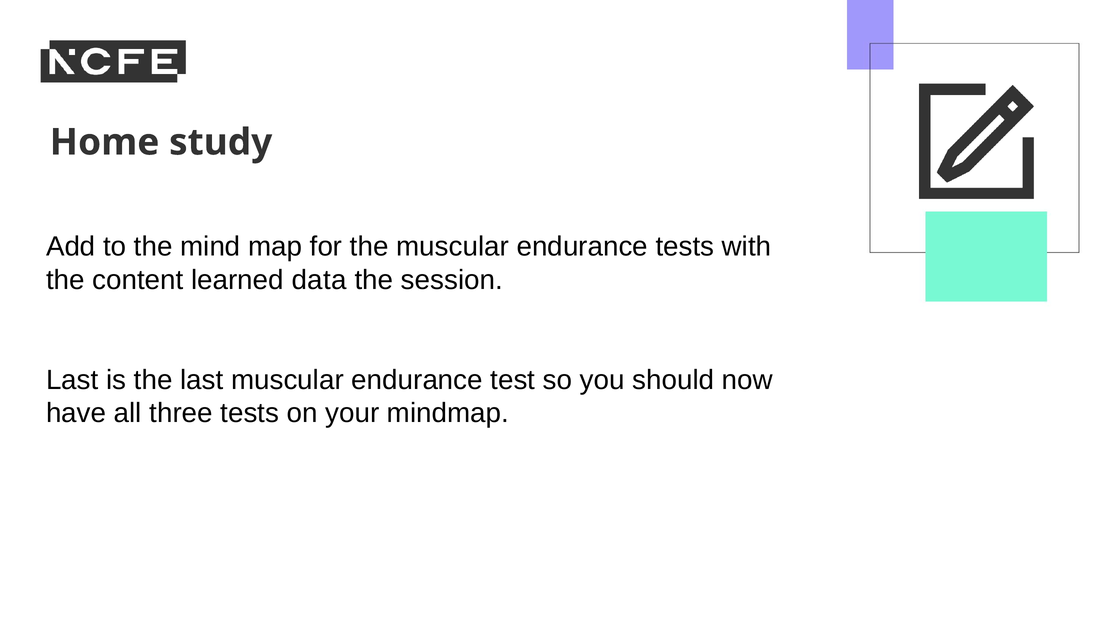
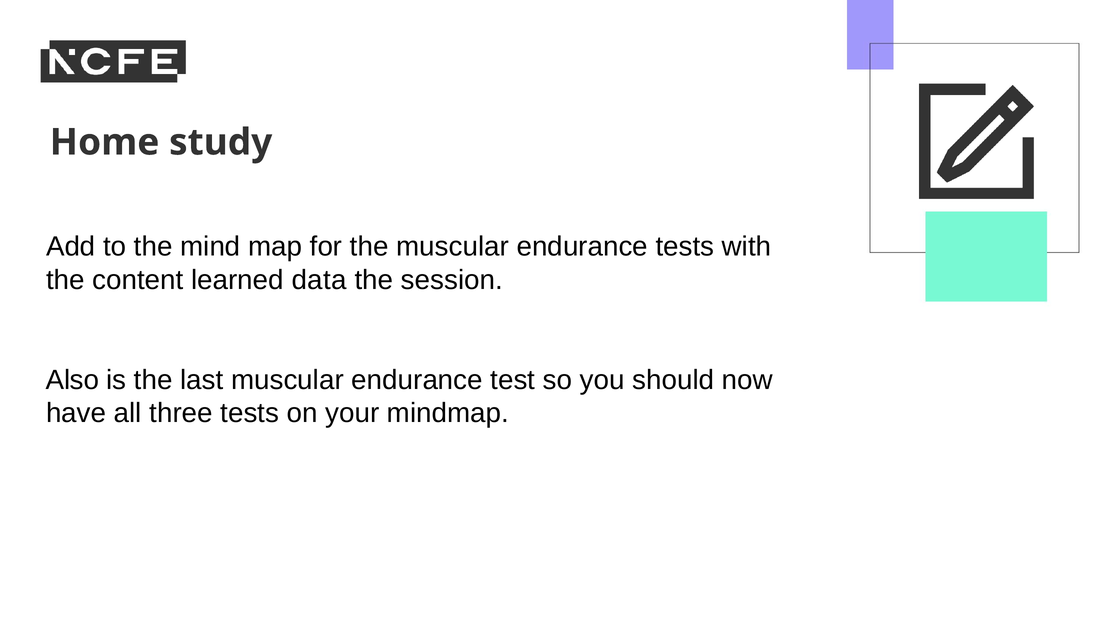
Last at (72, 380): Last -> Also
